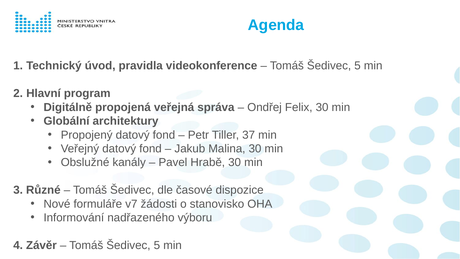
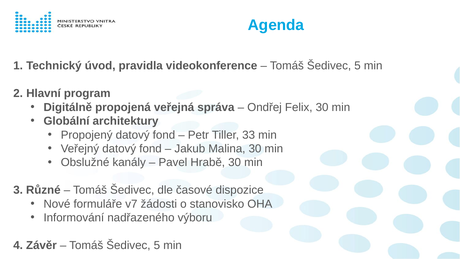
37: 37 -> 33
